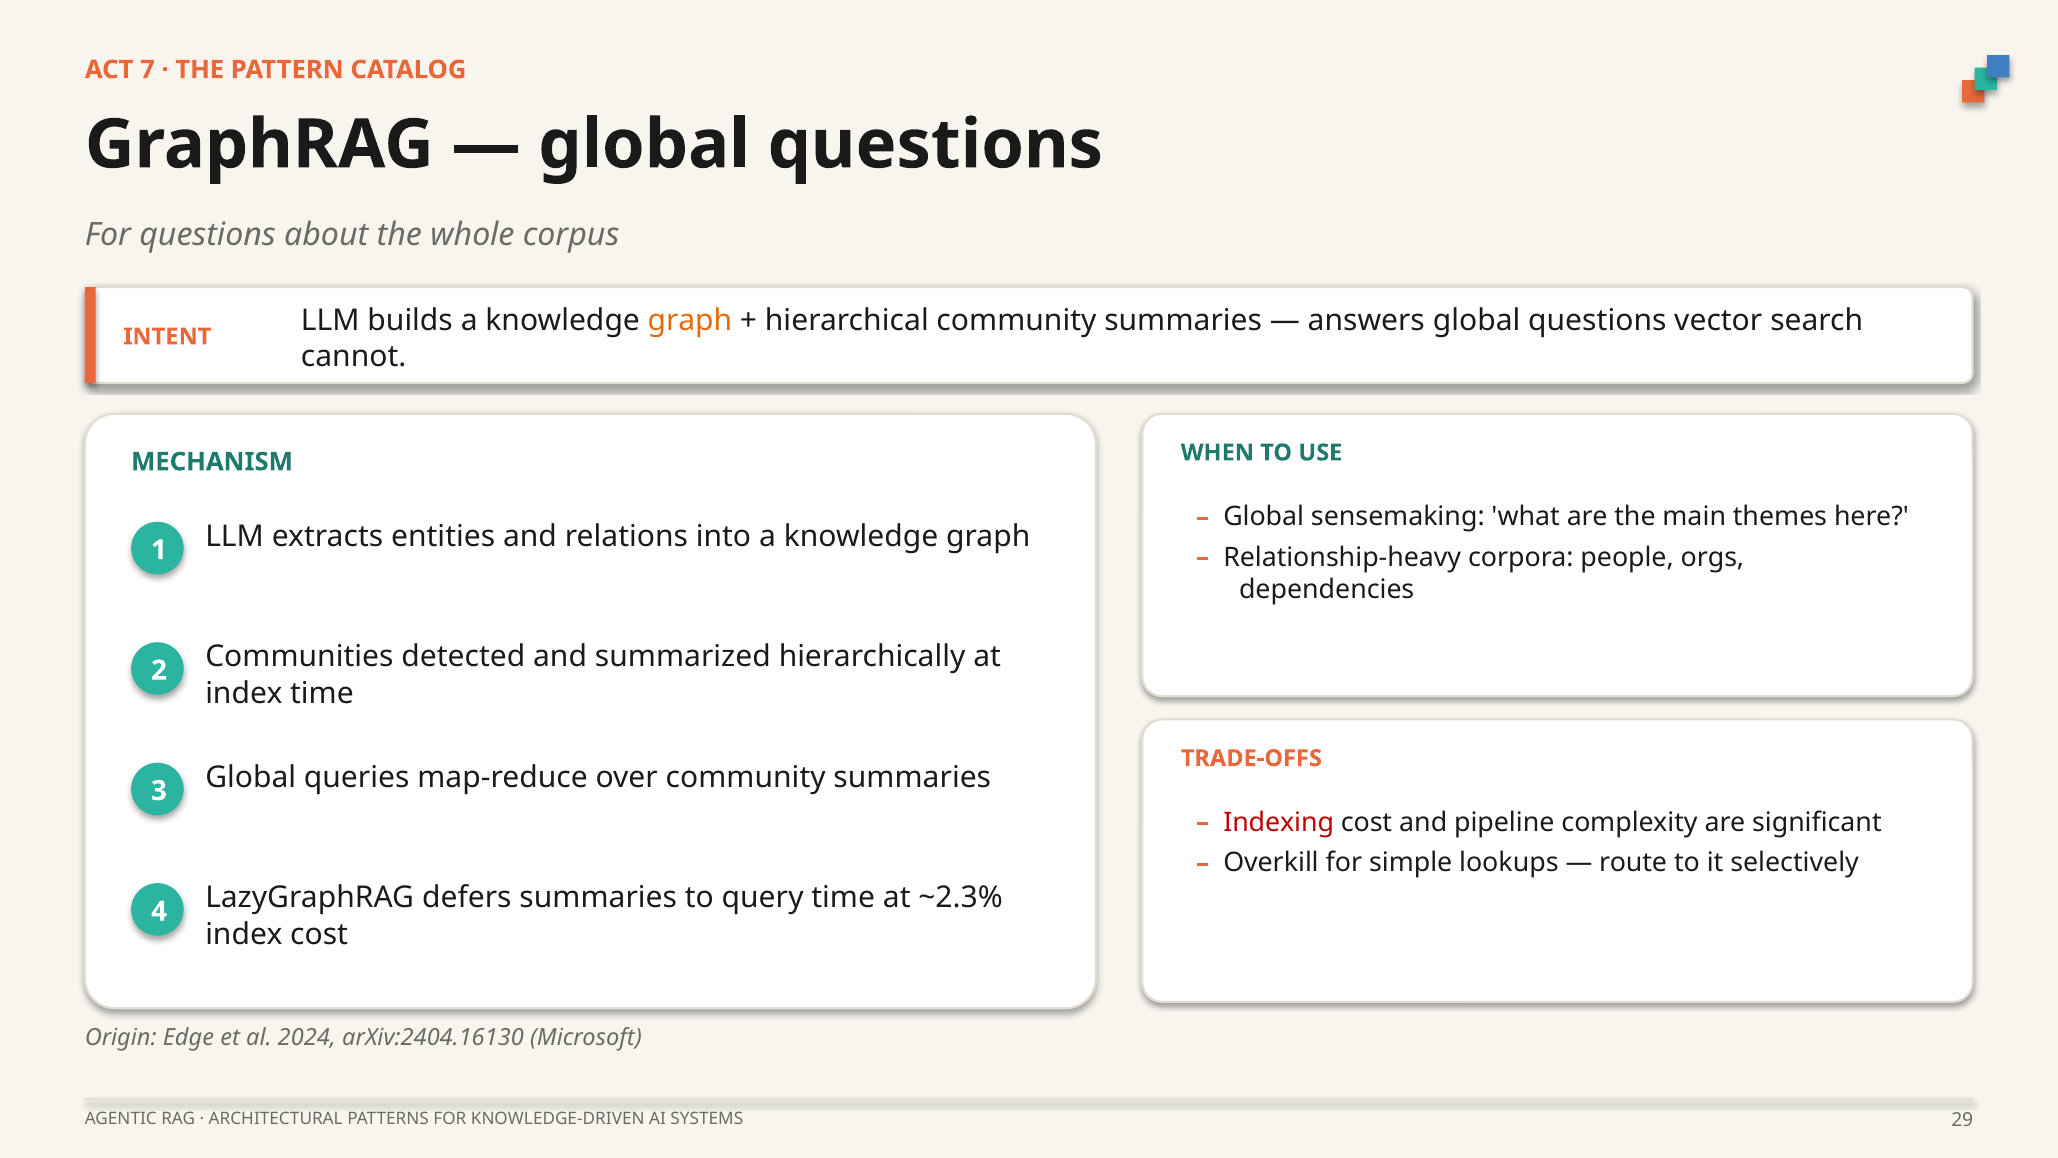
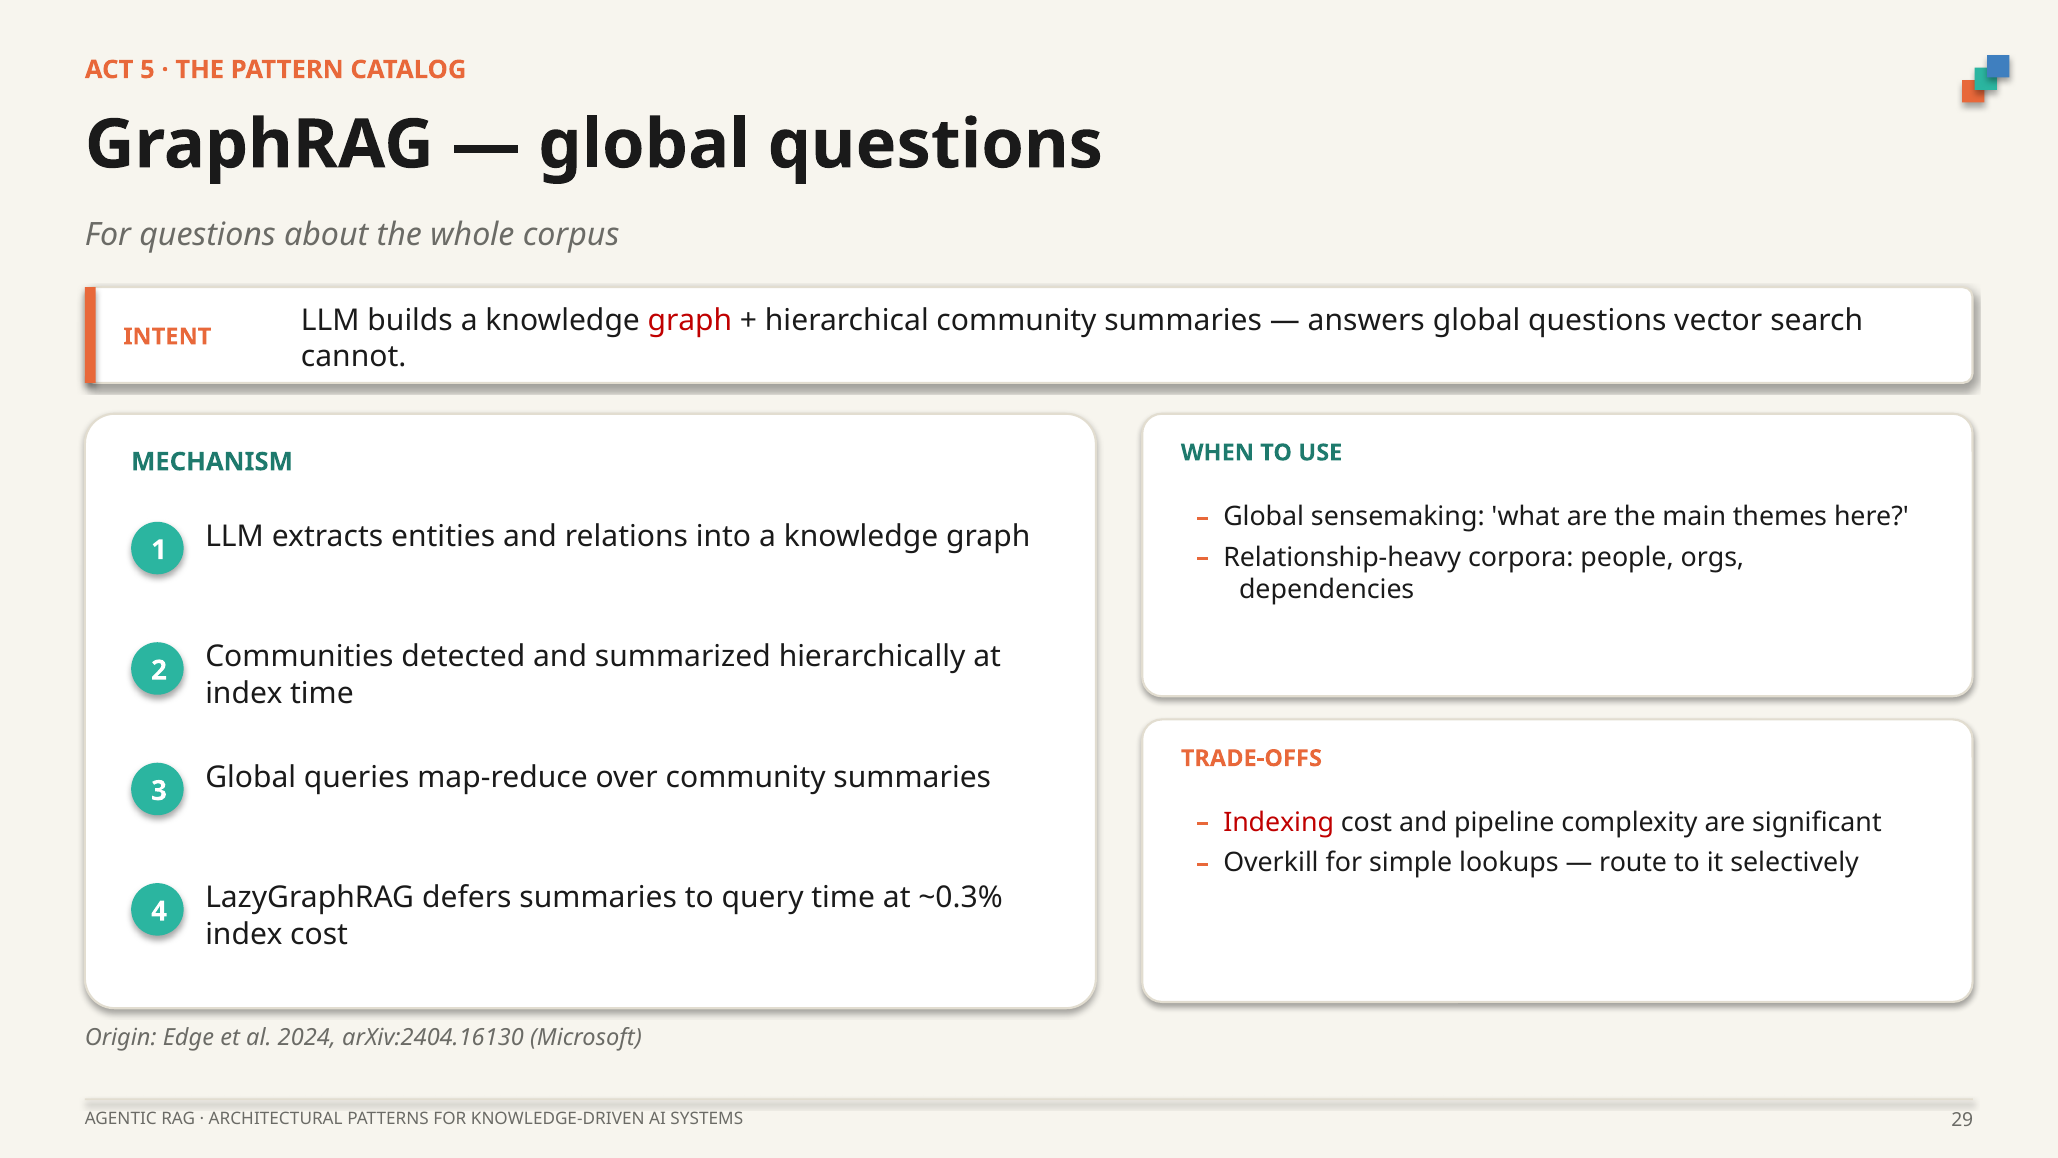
7: 7 -> 5
graph at (690, 320) colour: orange -> red
~2.3%: ~2.3% -> ~0.3%
